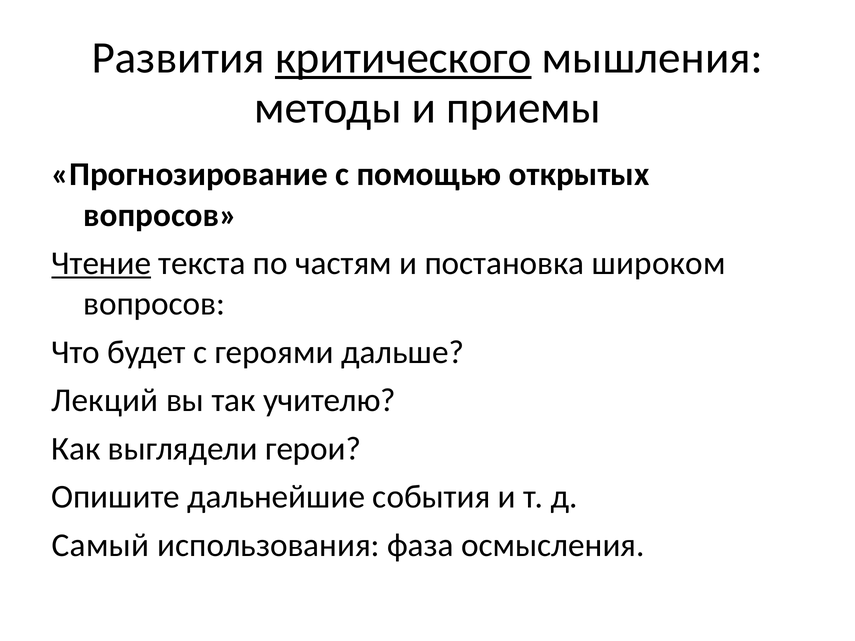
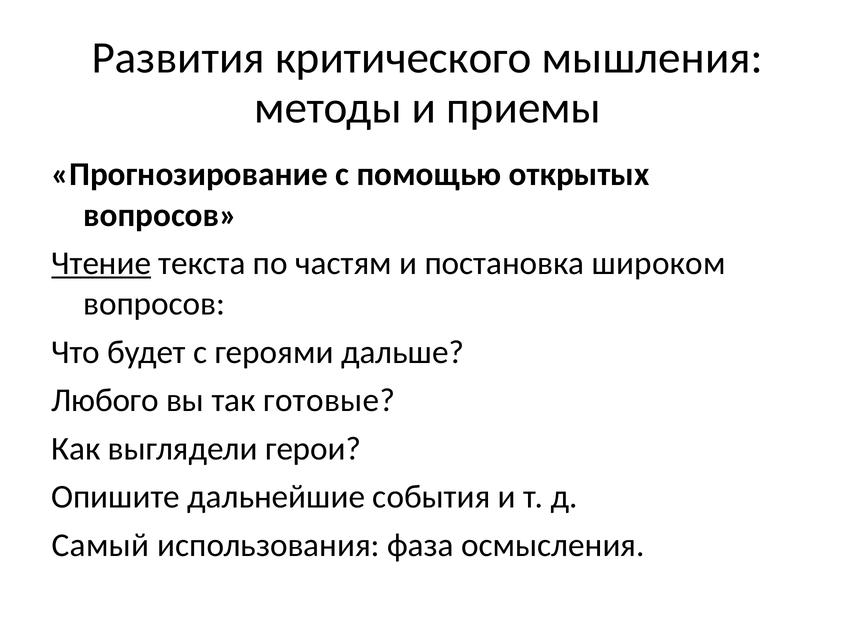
критического underline: present -> none
Лекций: Лекций -> Любого
учителю: учителю -> готовые
